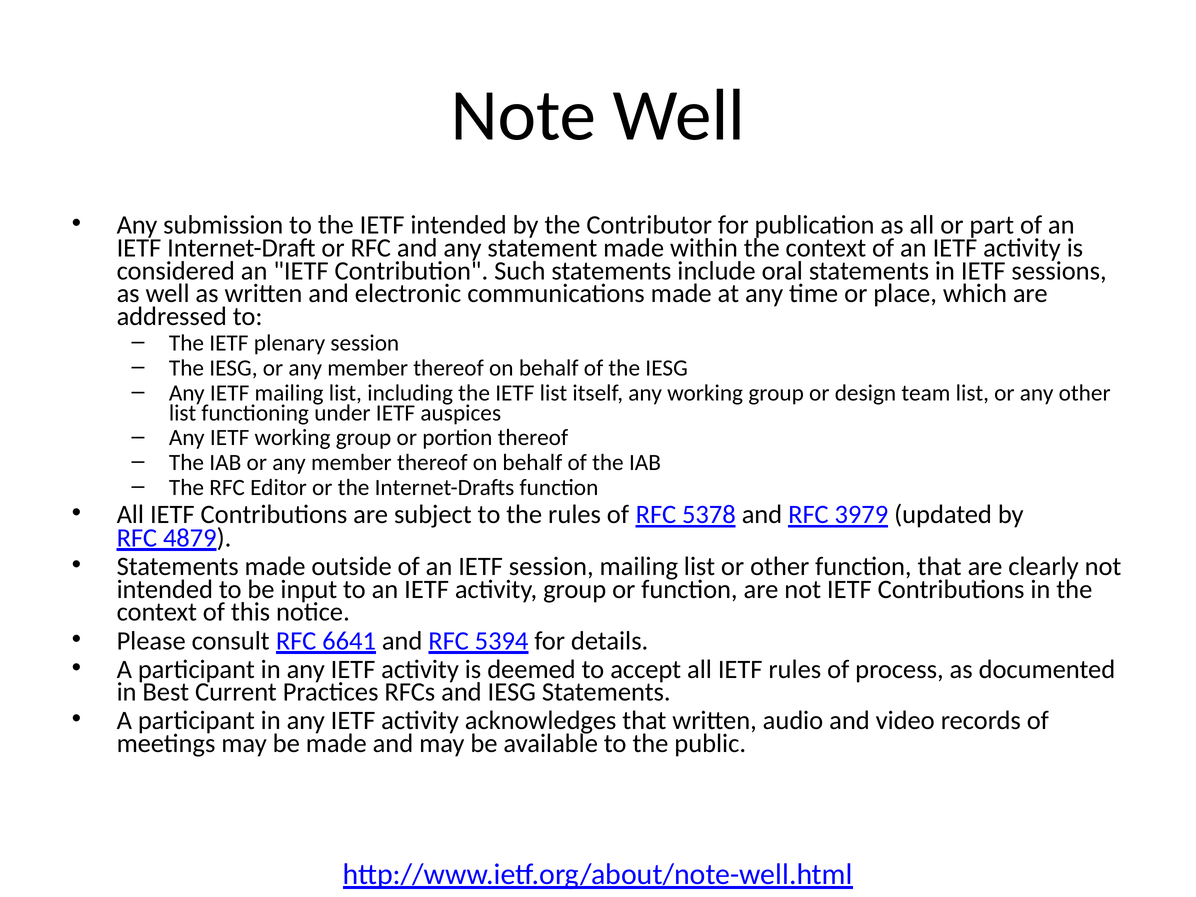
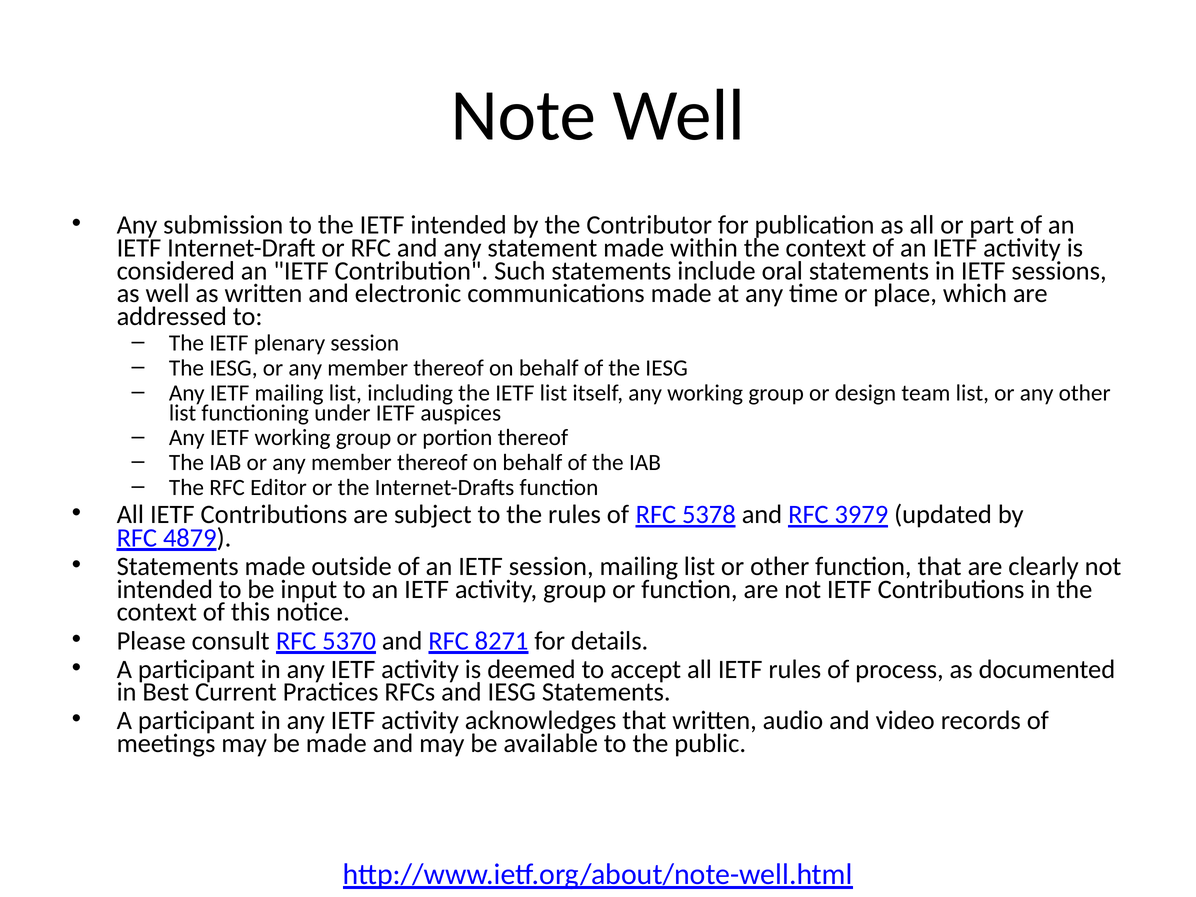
6641: 6641 -> 5370
5394: 5394 -> 8271
